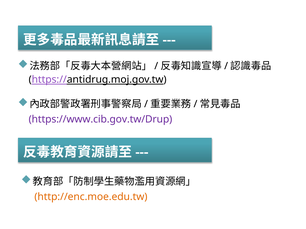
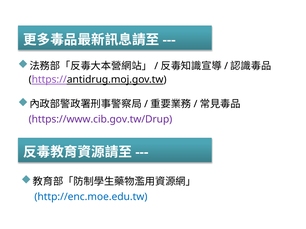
http://enc.moe.edu.tw colour: orange -> blue
